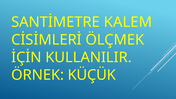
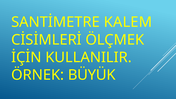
KÜÇÜK: KÜÇÜK -> BÜYÜK
